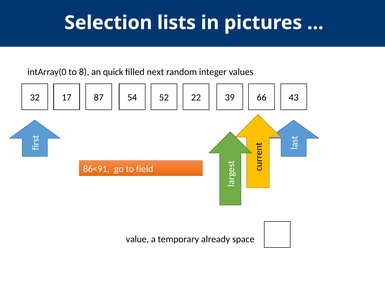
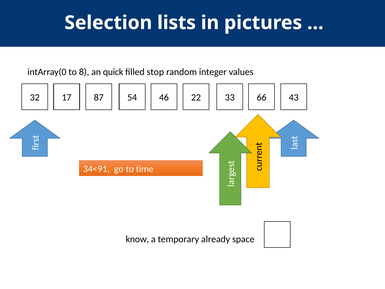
next: next -> stop
52: 52 -> 46
39: 39 -> 33
86<91: 86<91 -> 34<91
field: field -> time
value: value -> know
